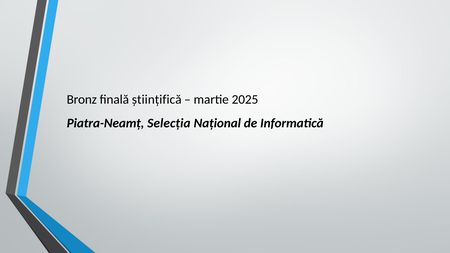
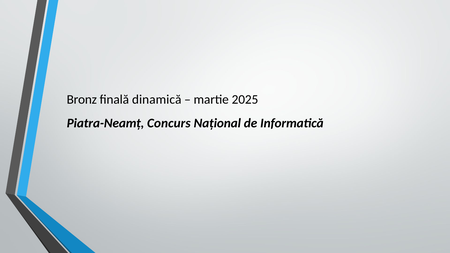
științifică: științifică -> dinamică
Selecția: Selecția -> Concurs
